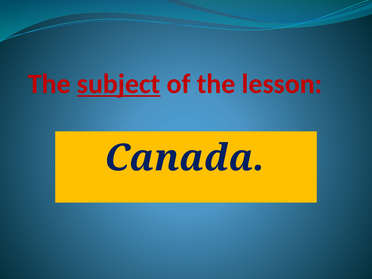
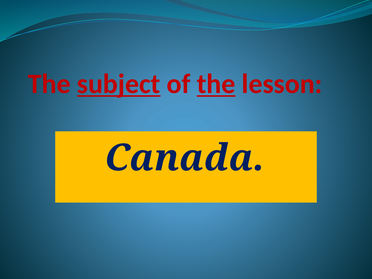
the at (216, 84) underline: none -> present
